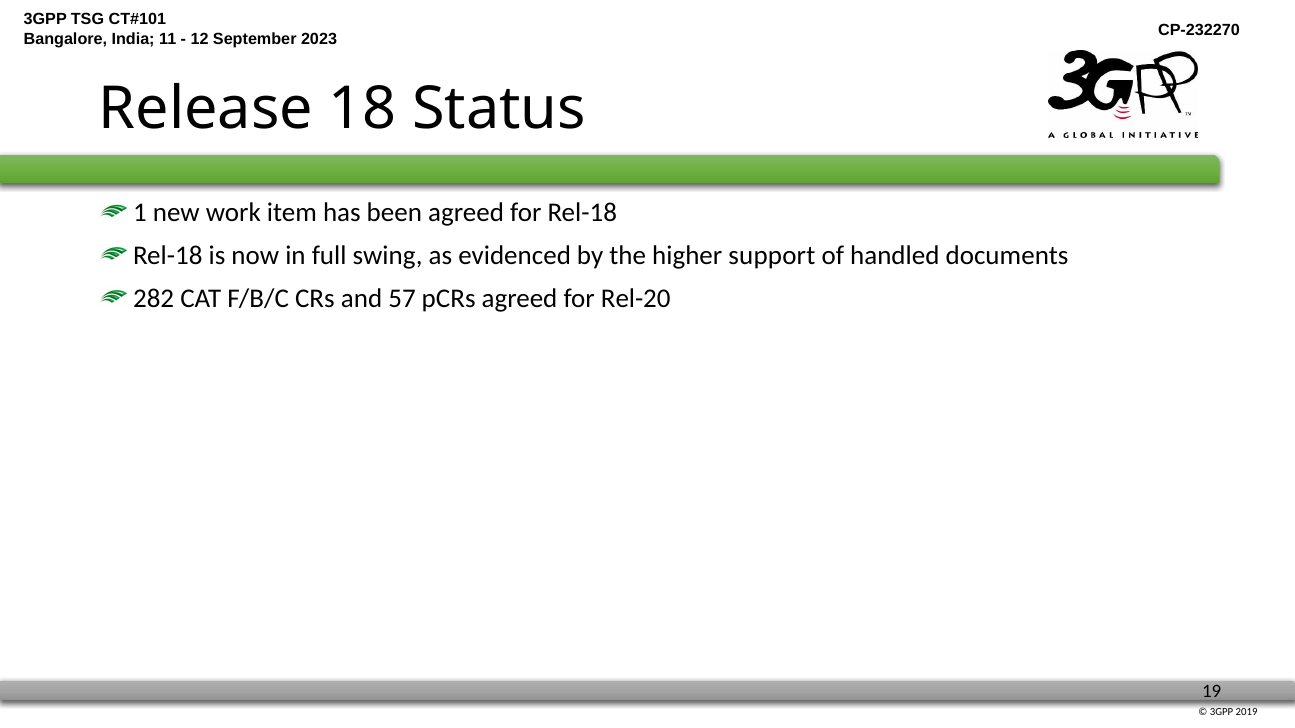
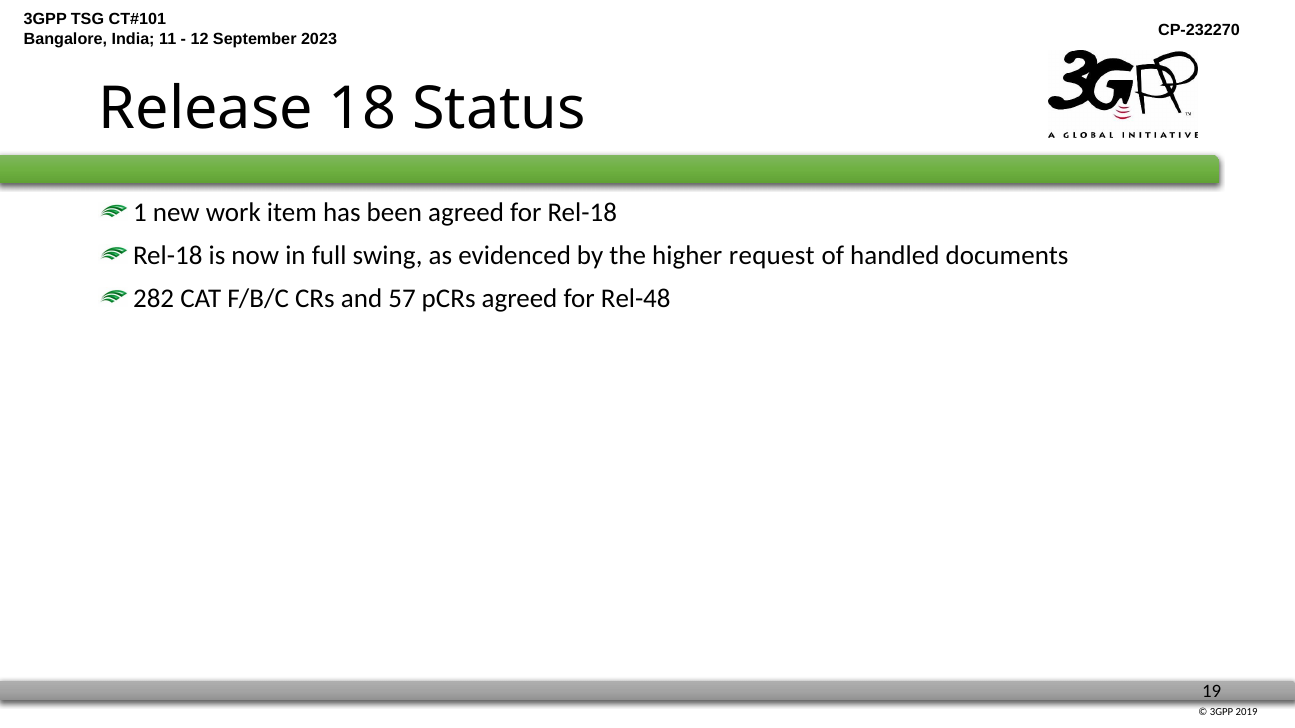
support: support -> request
Rel-20: Rel-20 -> Rel-48
